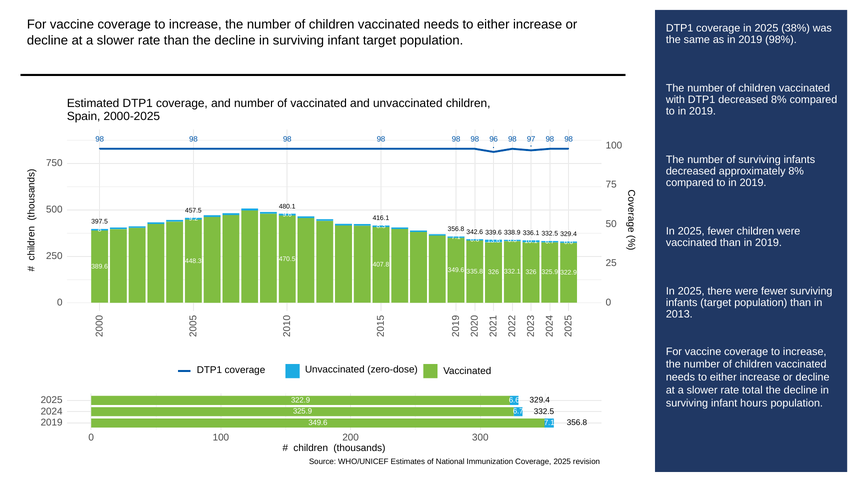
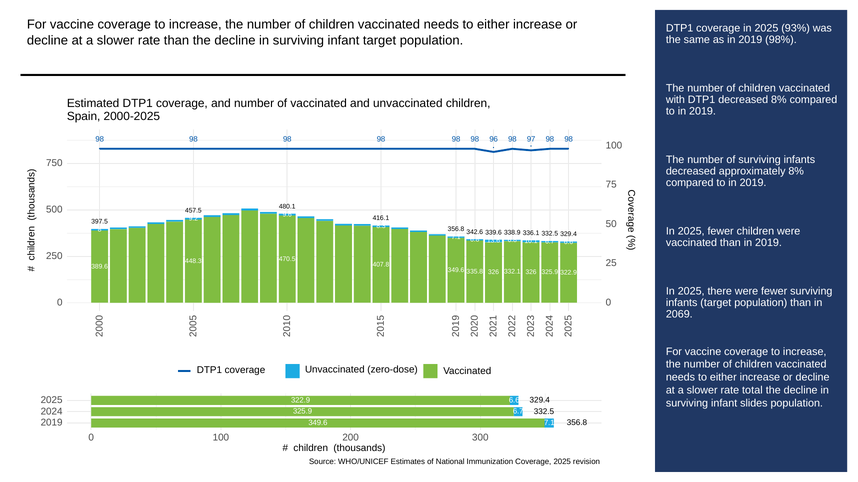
38%: 38% -> 93%
2013: 2013 -> 2069
hours: hours -> slides
